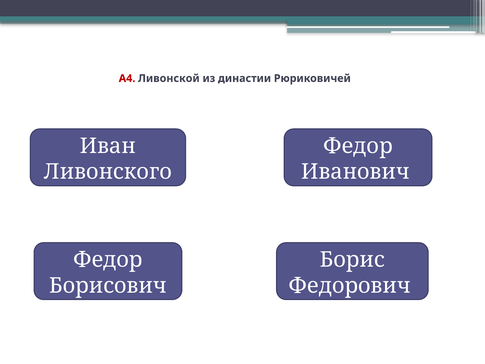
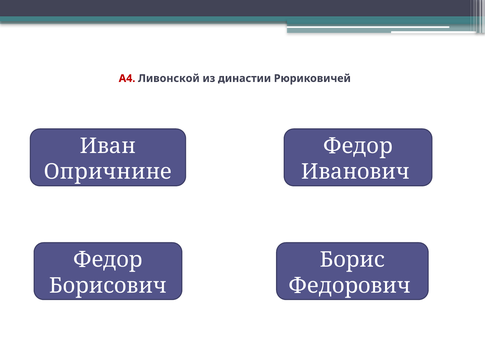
Ливонского: Ливонского -> Опричнине
